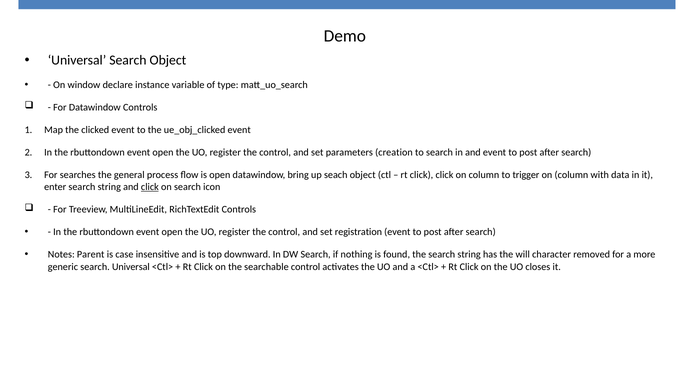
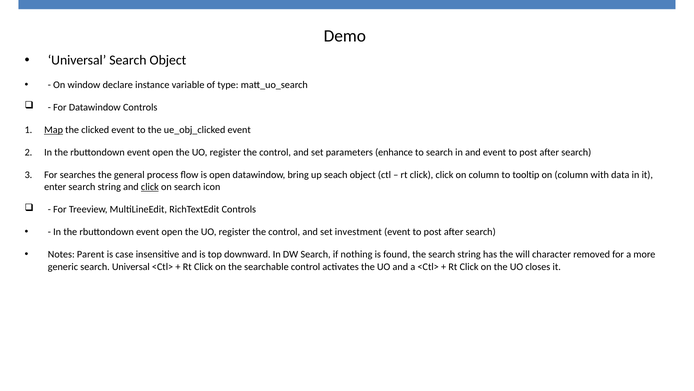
Map underline: none -> present
creation: creation -> enhance
trigger: trigger -> tooltip
registration: registration -> investment
